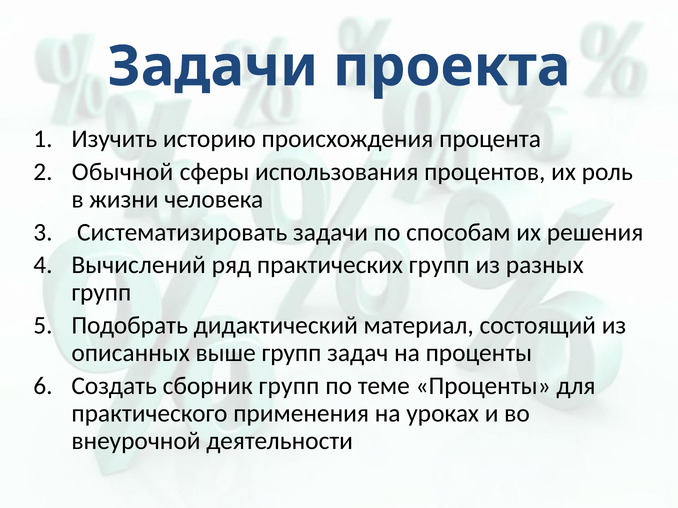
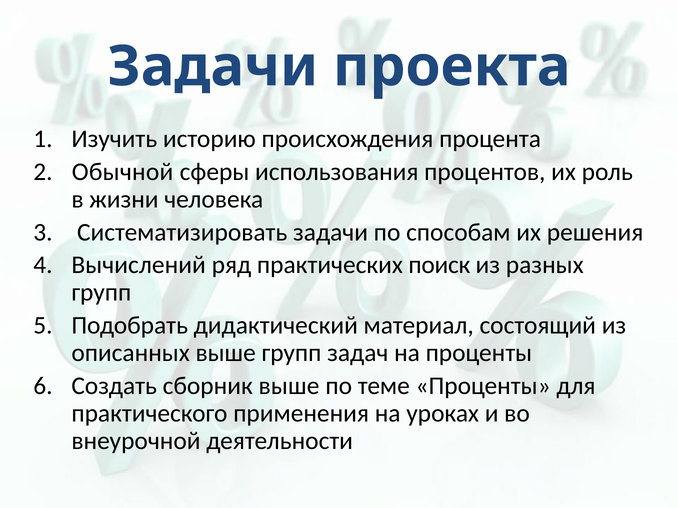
практических групп: групп -> поиск
сборник групп: групп -> выше
